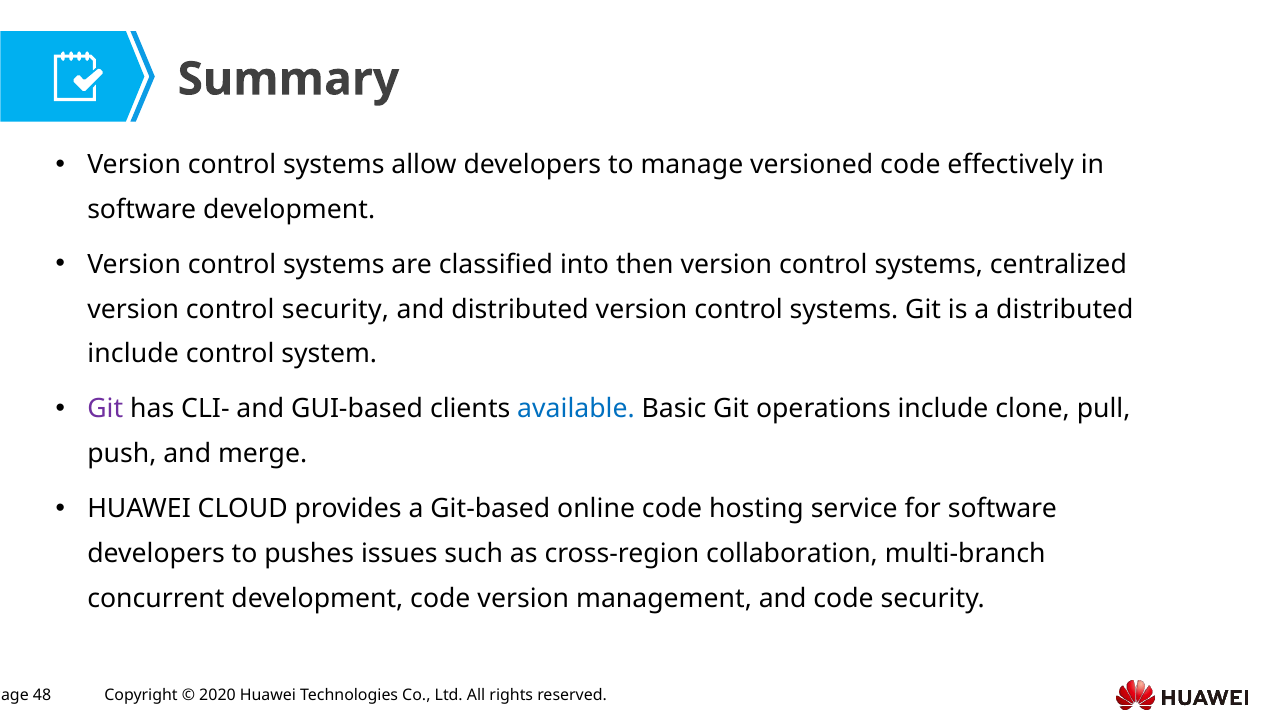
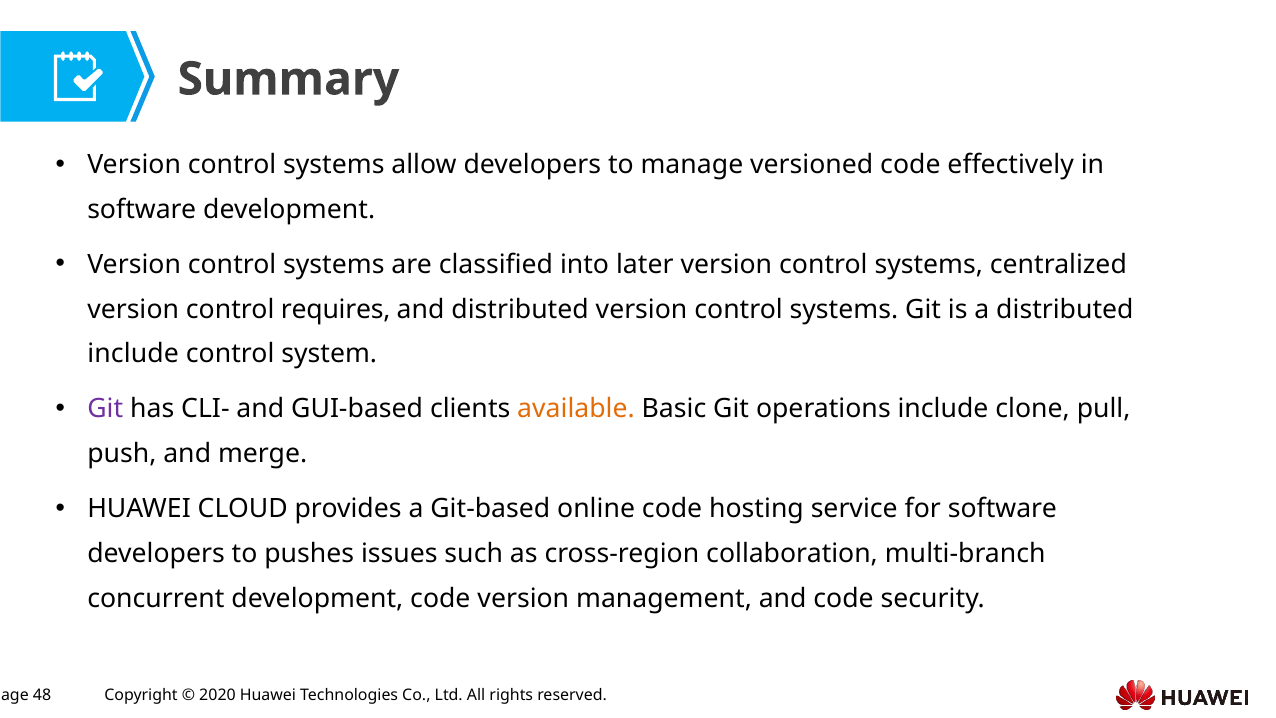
then: then -> later
control security: security -> requires
available colour: blue -> orange
